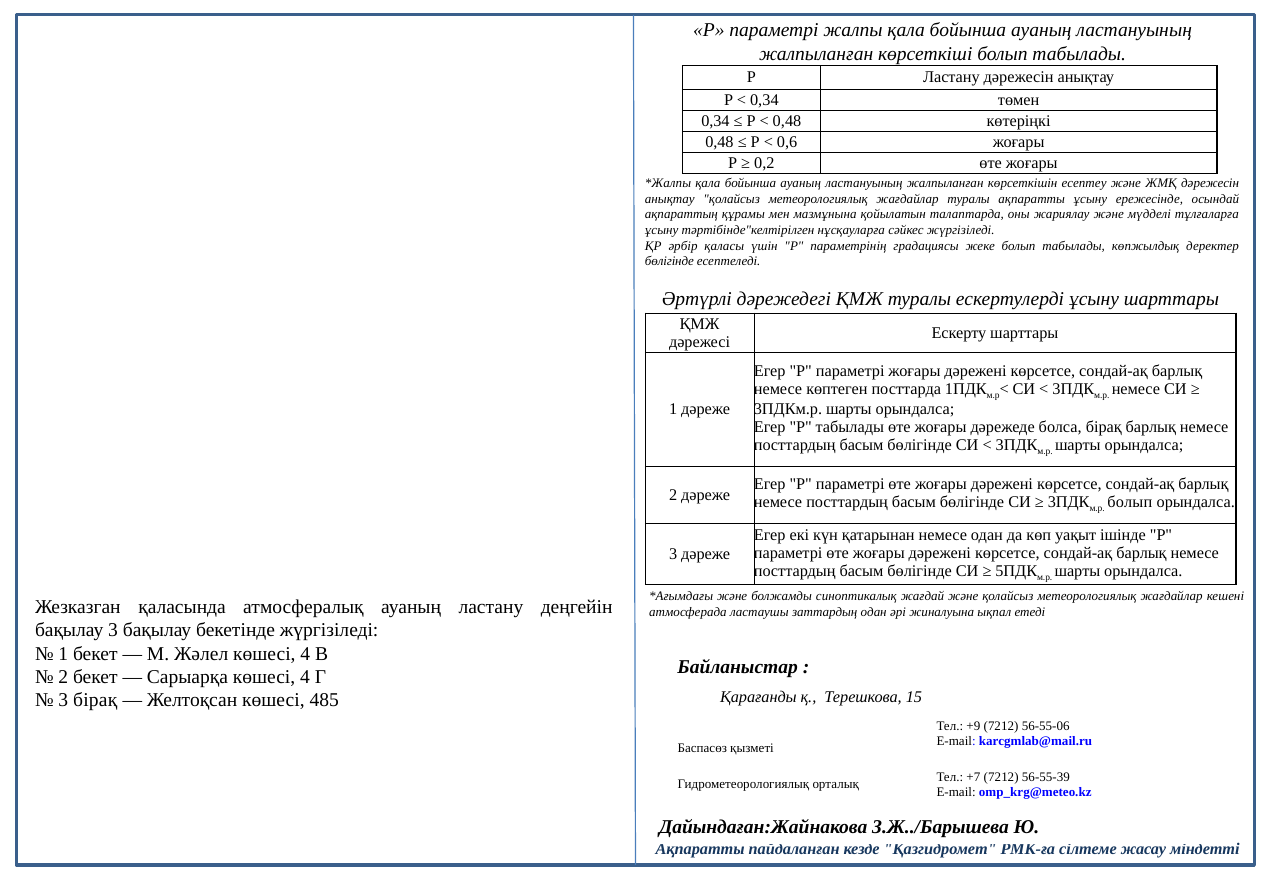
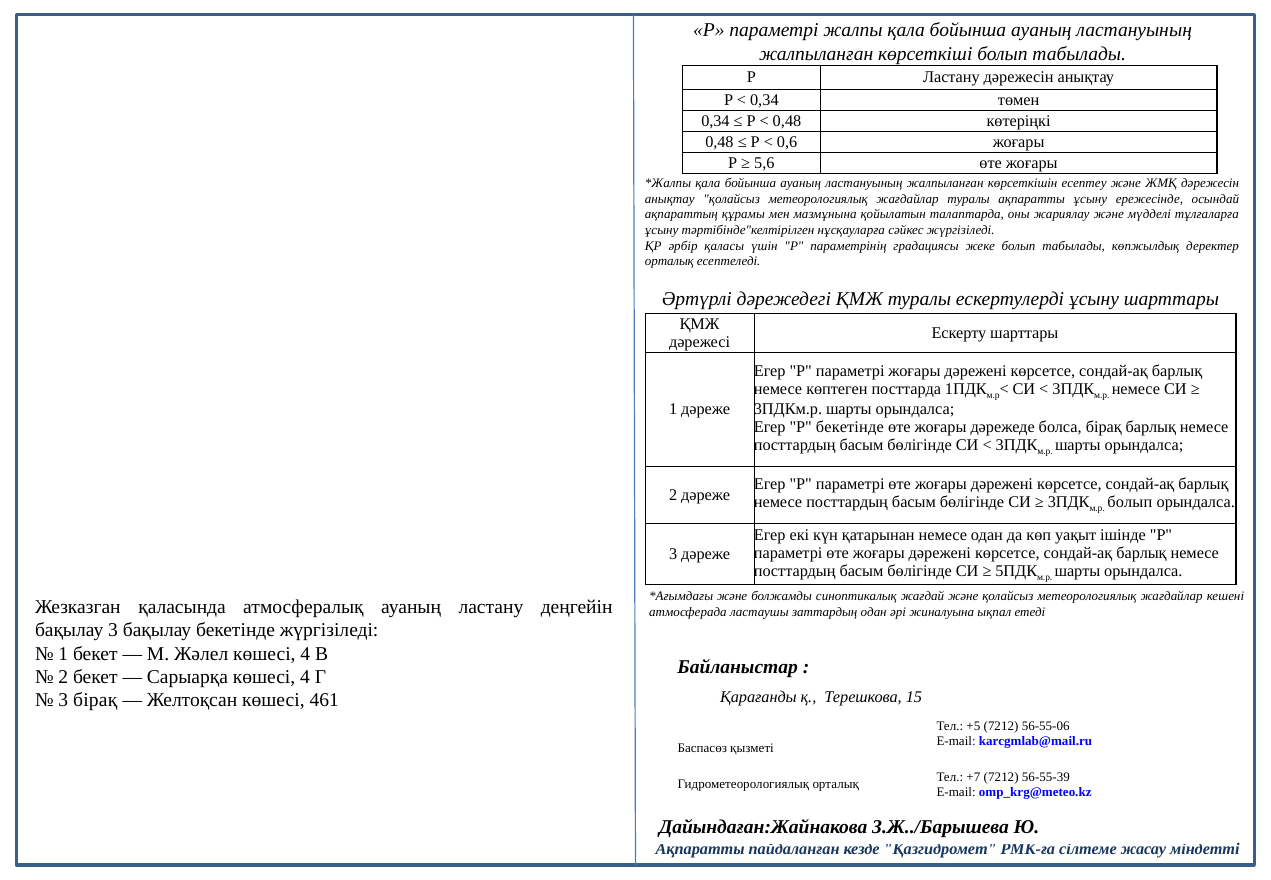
0,2: 0,2 -> 5,6
бөлігінде at (669, 261): бөлігінде -> орталық
P табылады: табылады -> бекетінде
485: 485 -> 461
+9: +9 -> +5
